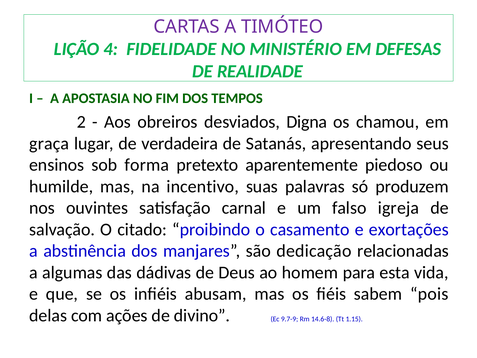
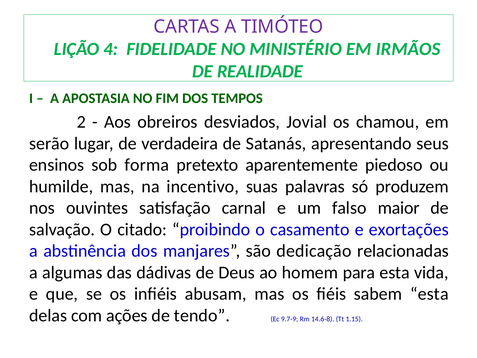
DEFESAS: DEFESAS -> IRMÃOS
Digna: Digna -> Jovial
graça: graça -> serão
igreja: igreja -> maior
sabem pois: pois -> esta
divino: divino -> tendo
